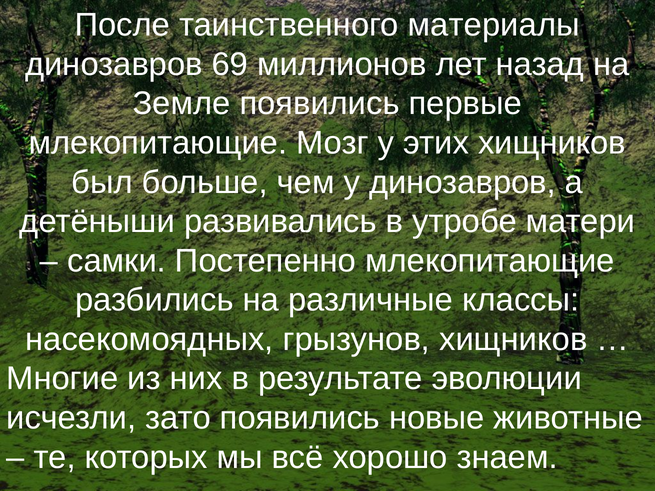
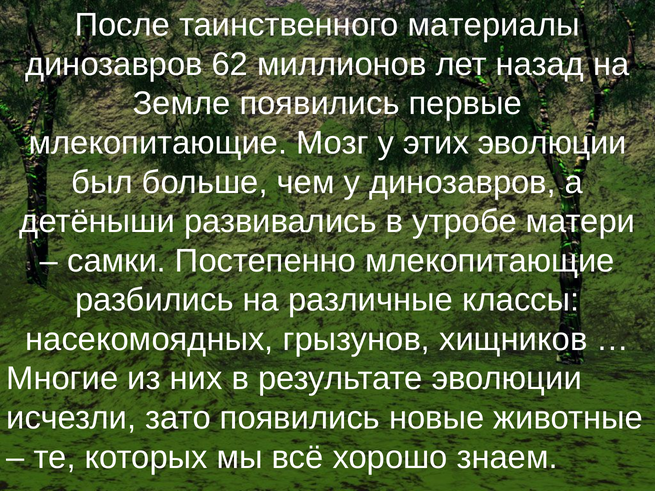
69: 69 -> 62
этих хищников: хищников -> эволюции
